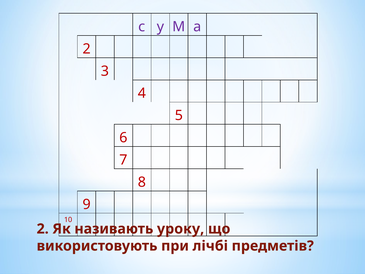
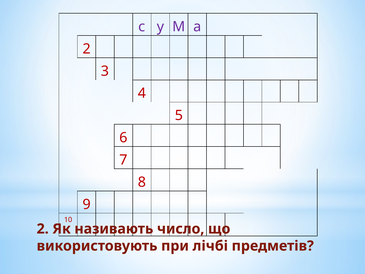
уроку: уроку -> число
